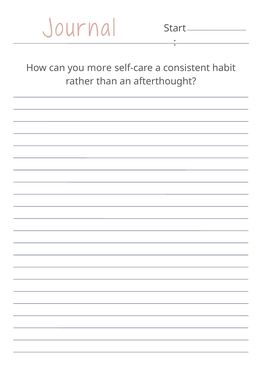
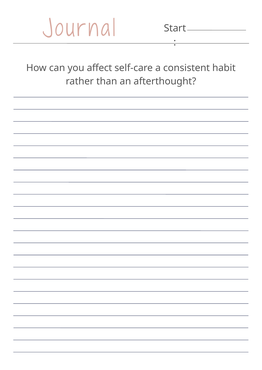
more: more -> affect
